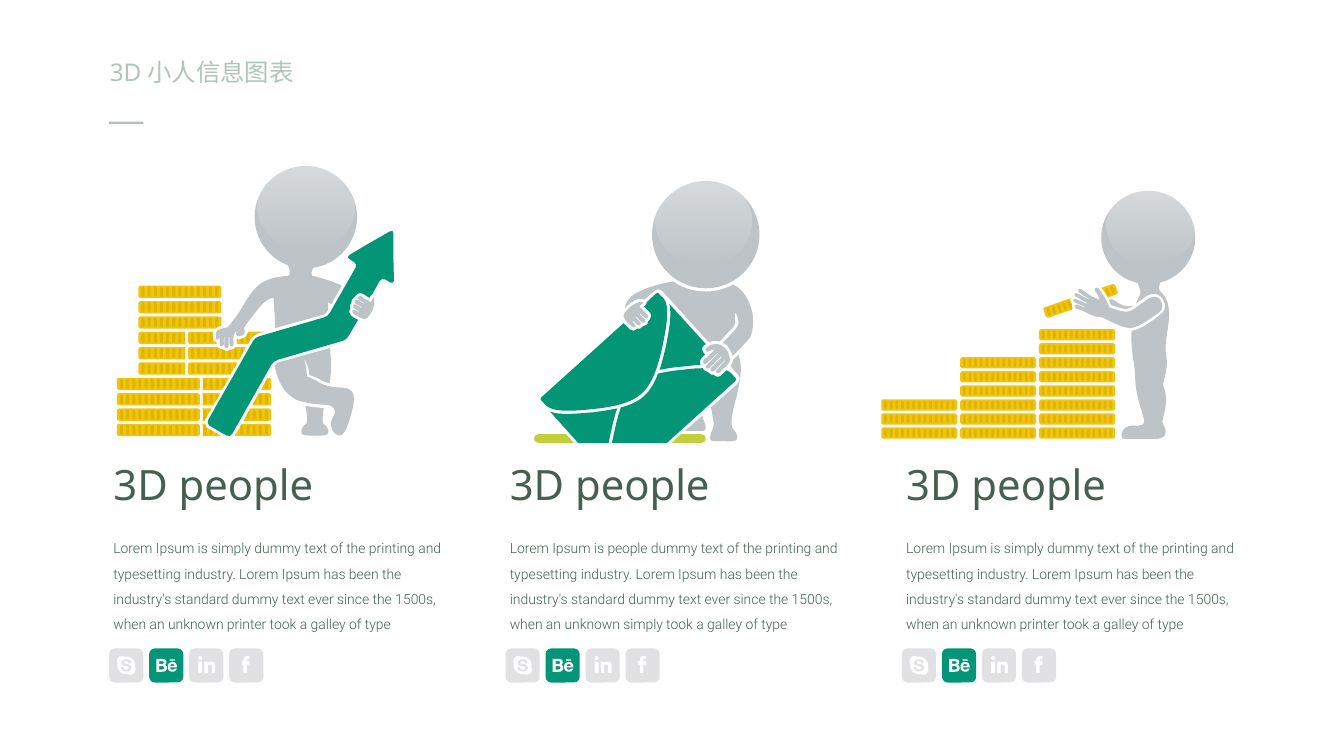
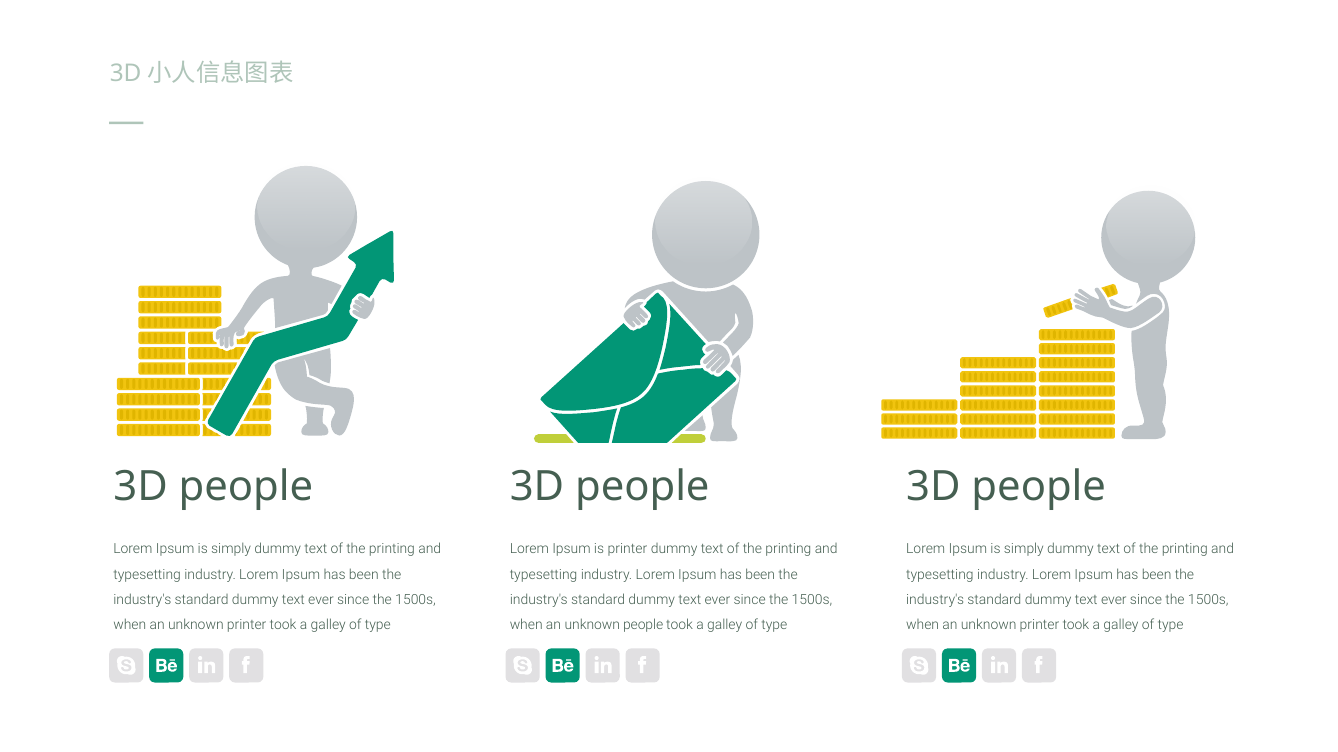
is people: people -> printer
unknown simply: simply -> people
